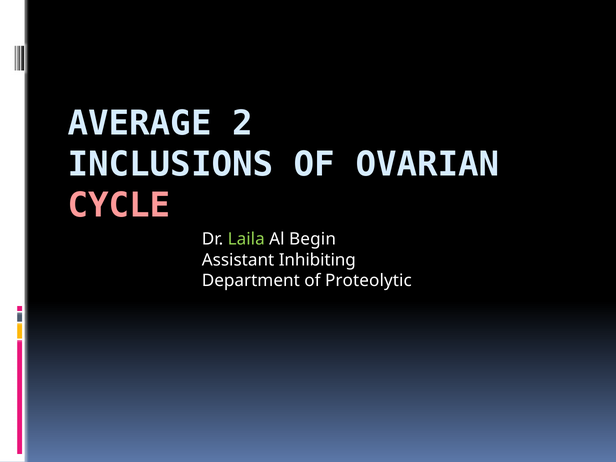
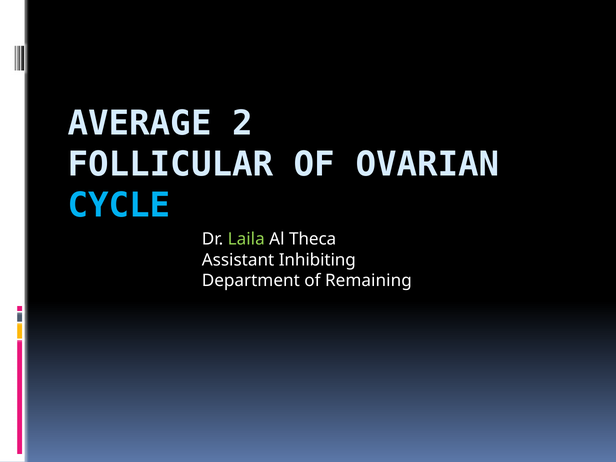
INCLUSIONS: INCLUSIONS -> FOLLICULAR
CYCLE colour: pink -> light blue
Begin: Begin -> Theca
Proteolytic: Proteolytic -> Remaining
